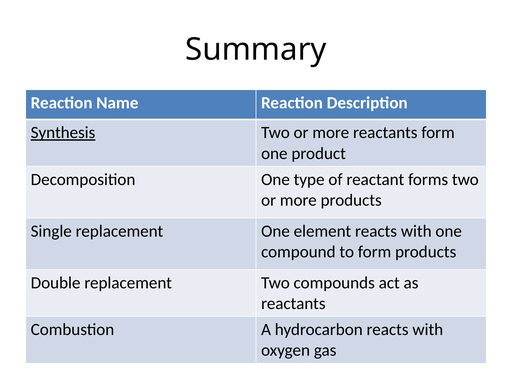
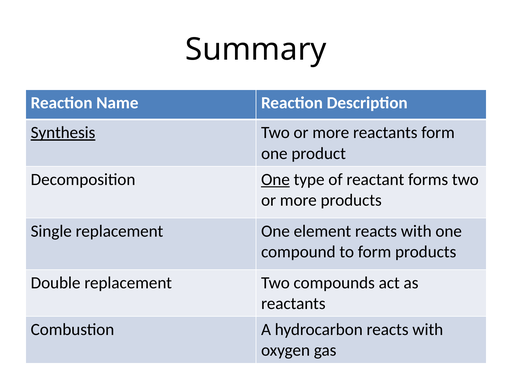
One at (275, 179) underline: none -> present
